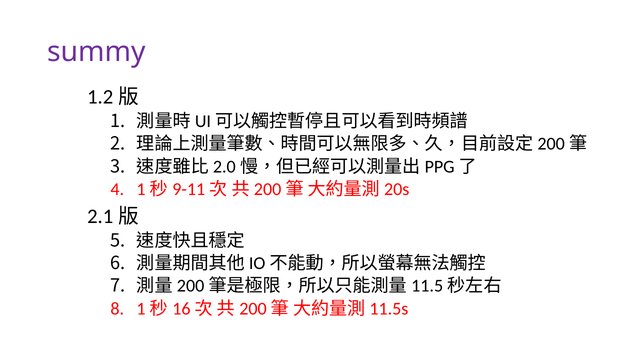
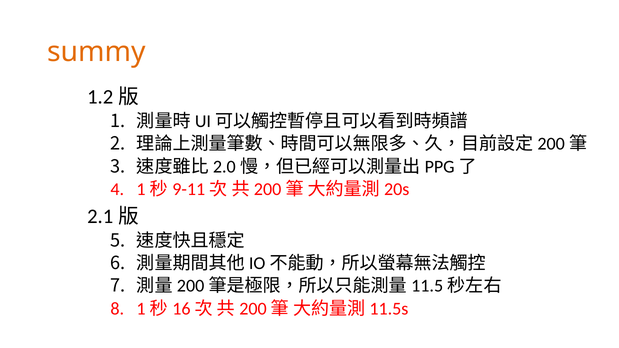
summy colour: purple -> orange
